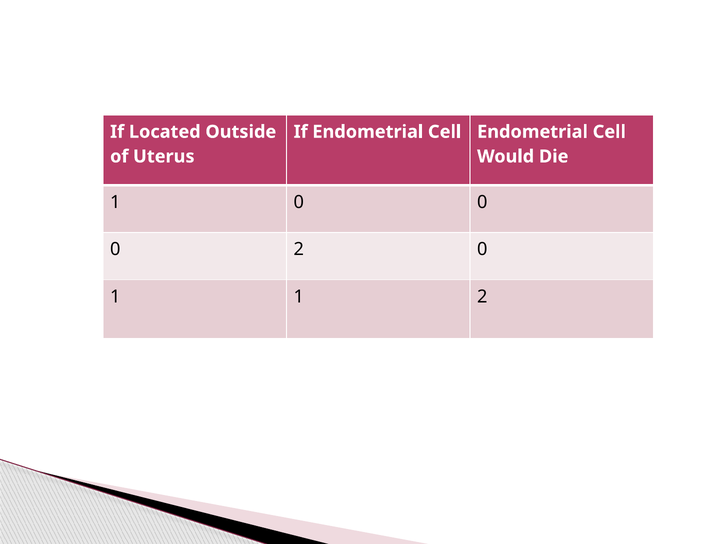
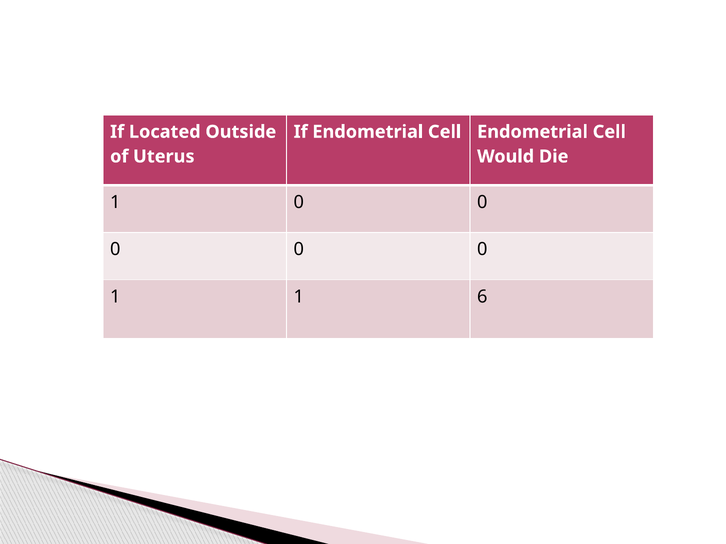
2 at (299, 250): 2 -> 0
1 2: 2 -> 6
